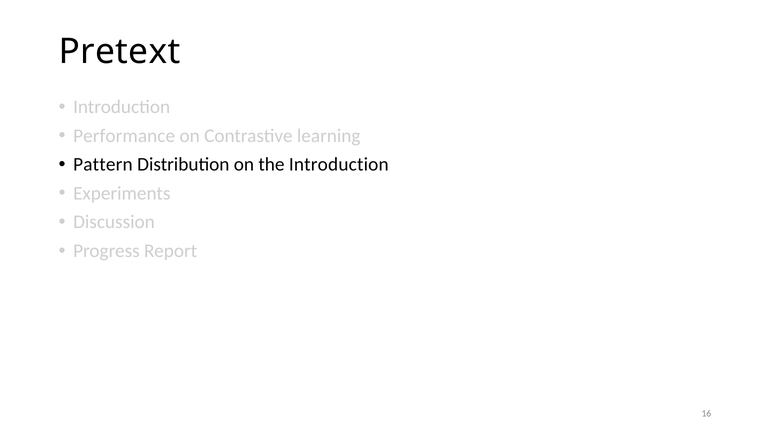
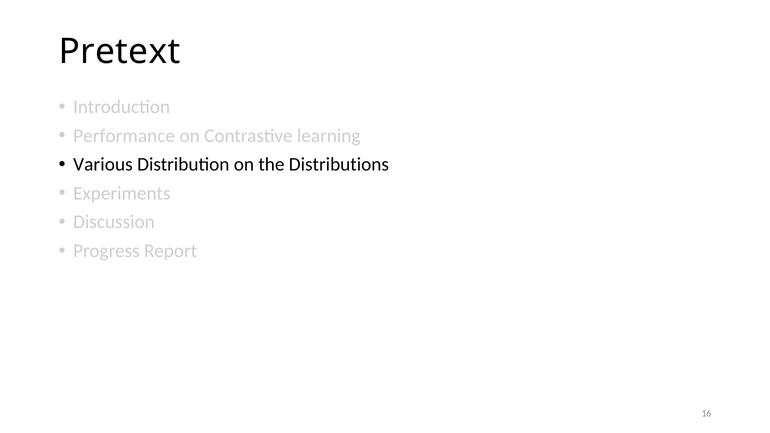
Pattern: Pattern -> Various
the Introduction: Introduction -> Distributions
